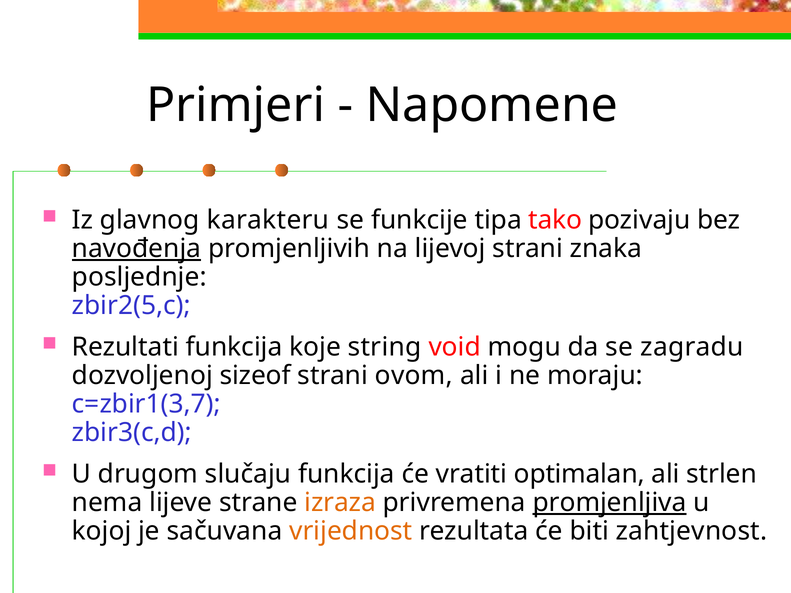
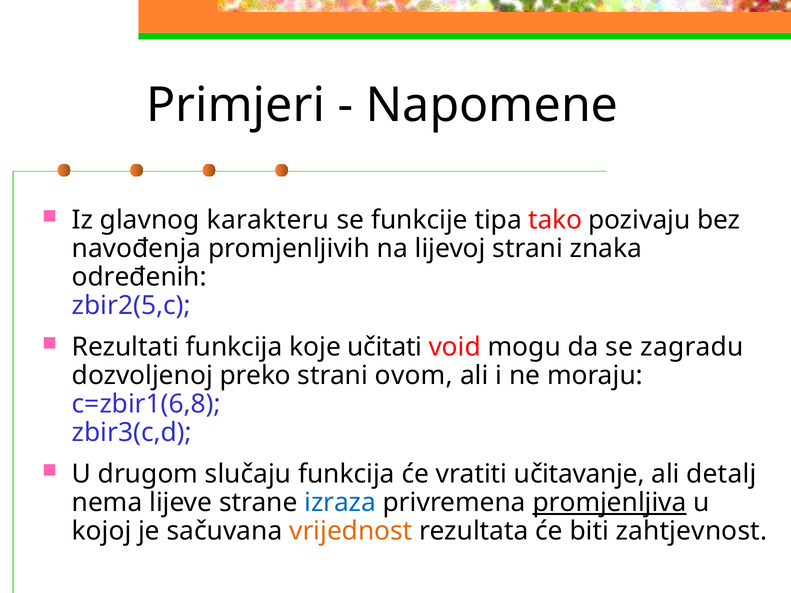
navođenja underline: present -> none
posljednje: posljednje -> određenih
string: string -> učitati
sizeof: sizeof -> preko
c=zbir1(3,7: c=zbir1(3,7 -> c=zbir1(6,8
optimalan: optimalan -> učitavanje
strlen: strlen -> detalj
izraza colour: orange -> blue
